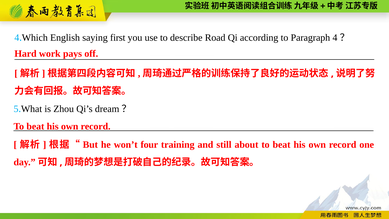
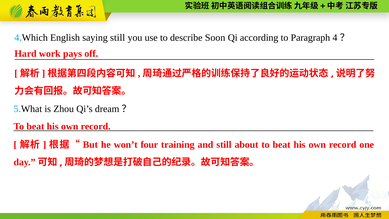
saying first: first -> still
Road: Road -> Soon
